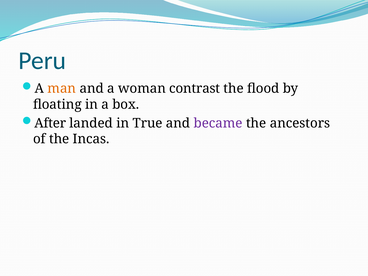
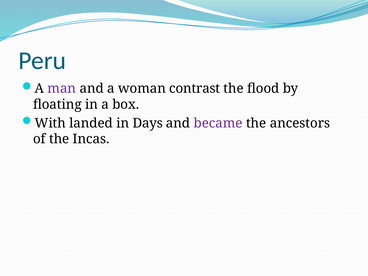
man colour: orange -> purple
After: After -> With
True: True -> Days
